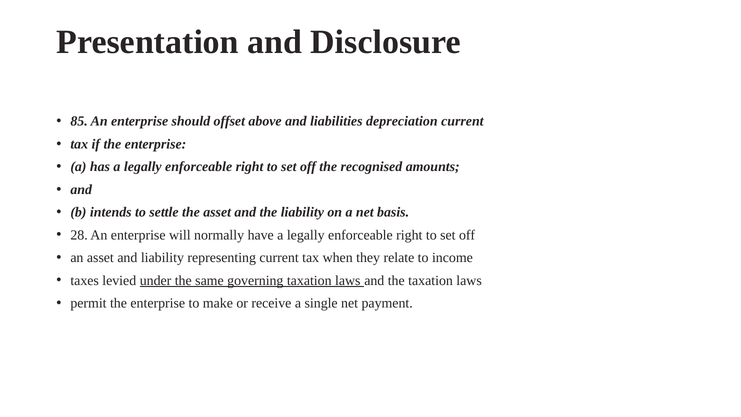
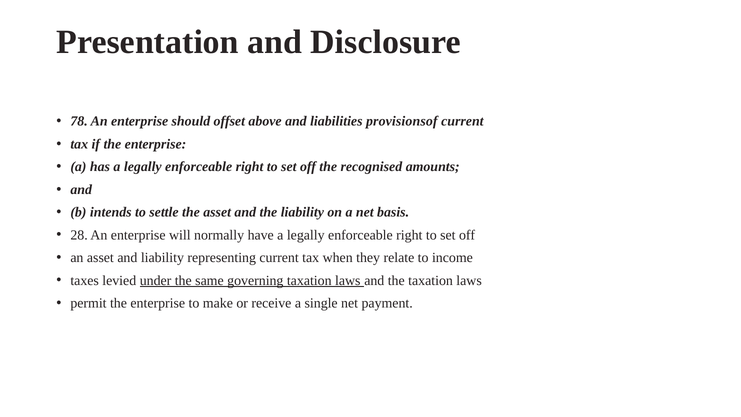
85: 85 -> 78
depreciation: depreciation -> provisionsof
